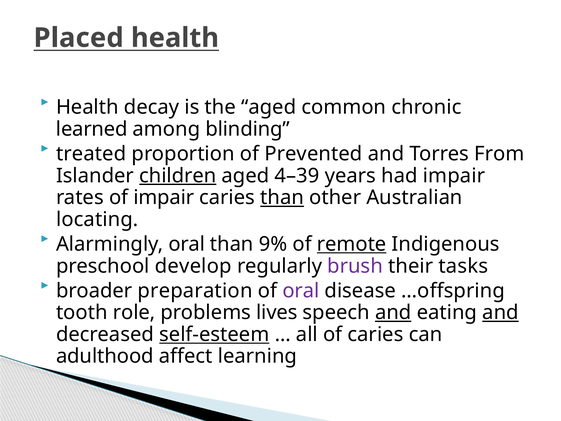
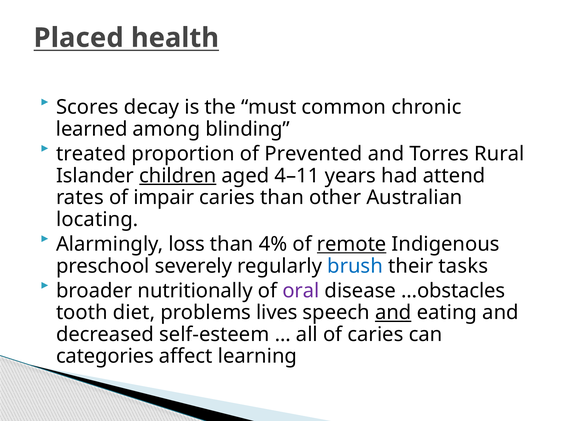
Health at (87, 107): Health -> Scores
the aged: aged -> must
From: From -> Rural
4–39: 4–39 -> 4–11
had impair: impair -> attend
than at (282, 197) underline: present -> none
Alarmingly oral: oral -> loss
9%: 9% -> 4%
develop: develop -> severely
brush colour: purple -> blue
preparation: preparation -> nutritionally
…offspring: …offspring -> …obstacles
role: role -> diet
and at (500, 312) underline: present -> none
self-esteem underline: present -> none
adulthood: adulthood -> categories
